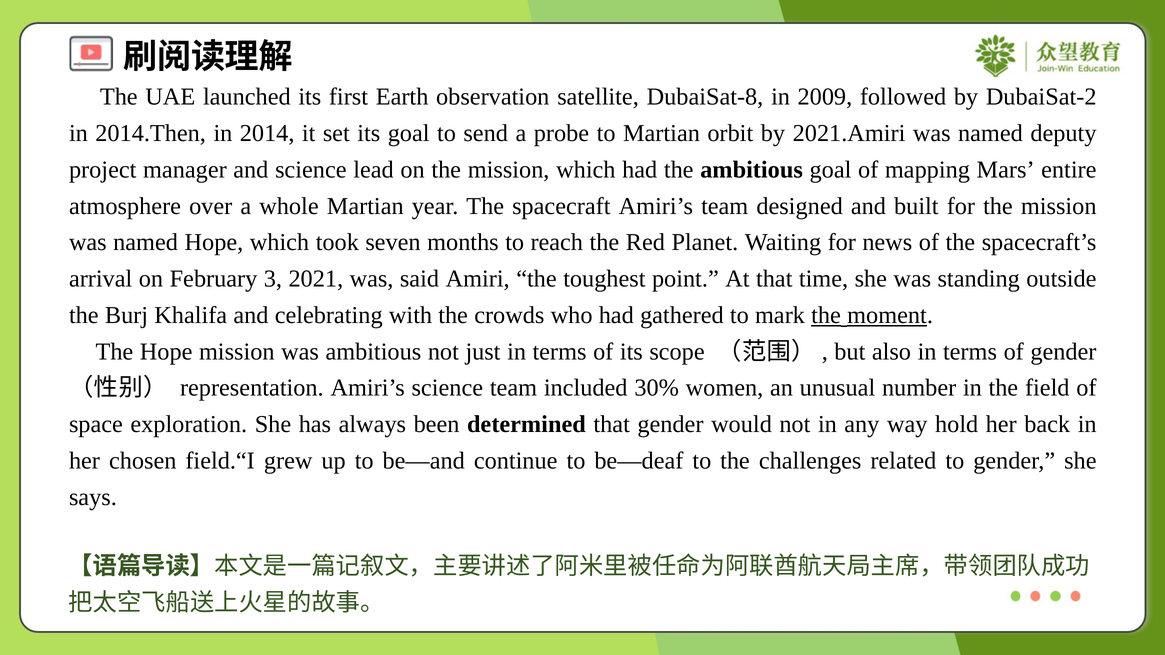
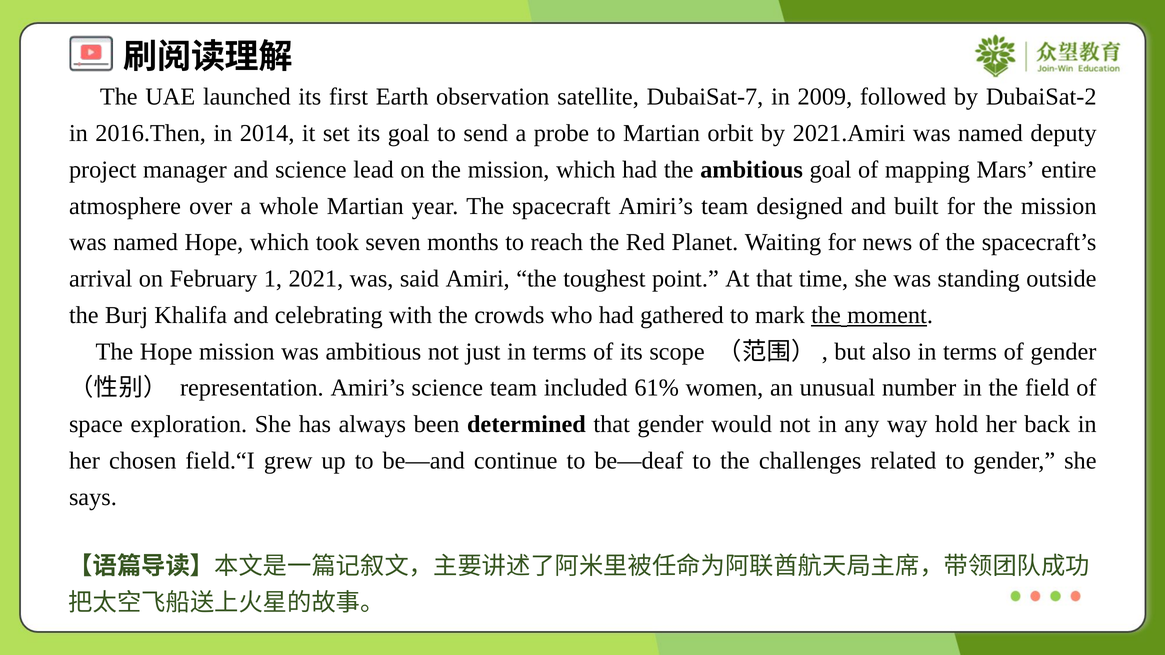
DubaiSat-8: DubaiSat-8 -> DubaiSat-7
2014.Then: 2014.Then -> 2016.Then
3: 3 -> 1
30%: 30% -> 61%
